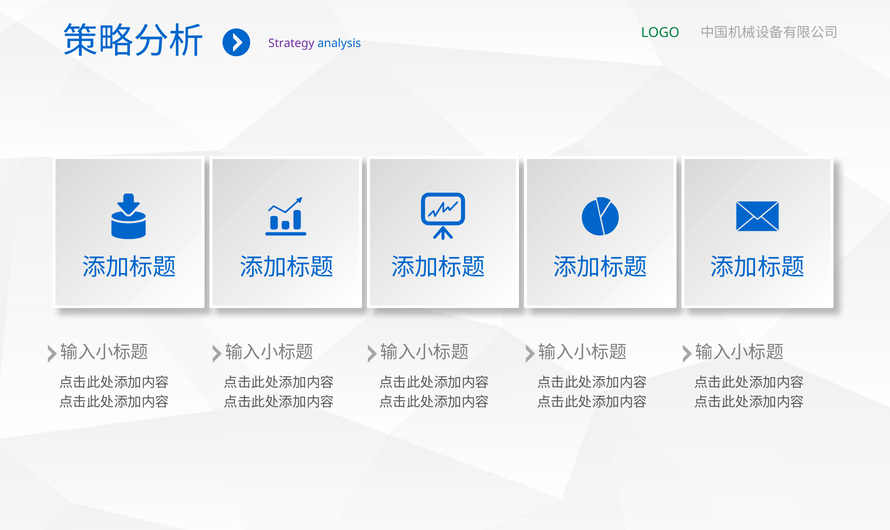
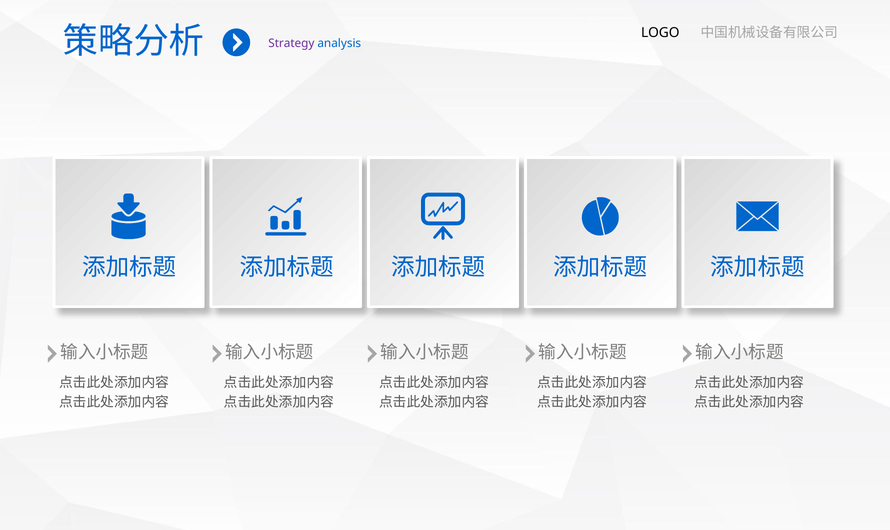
LOGO colour: green -> black
